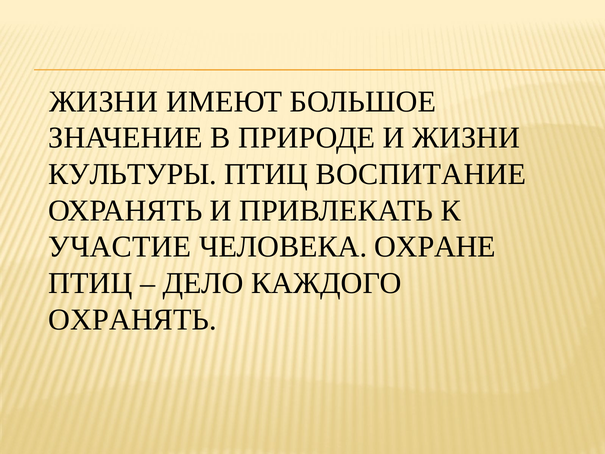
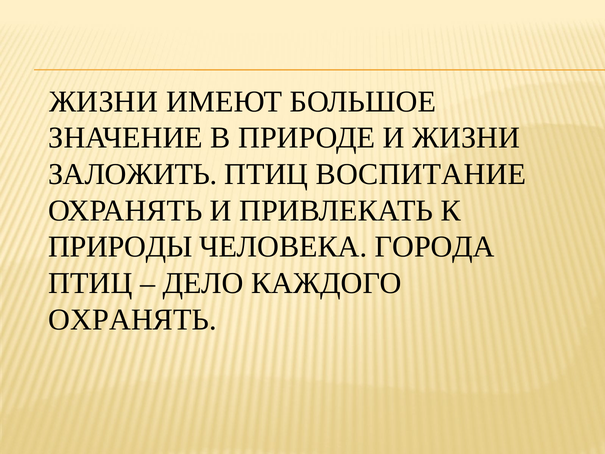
КУЛЬТУРЫ: КУЛЬТУРЫ -> ЗАЛОЖИТЬ
УЧАСТИЕ: УЧАСТИЕ -> ПРИРОДЫ
ОХРАНЕ: ОХРАНЕ -> ГОРОДА
